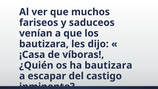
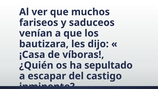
ha bautizara: bautizara -> sepultado
